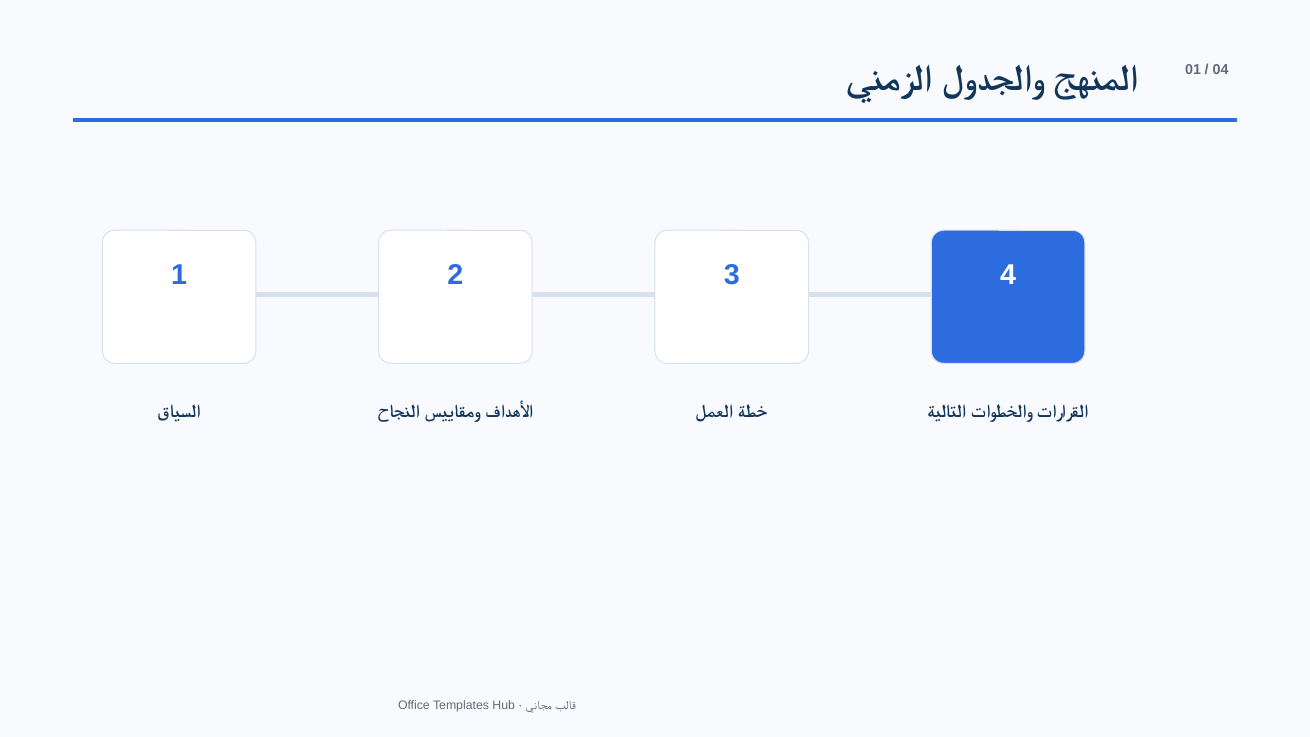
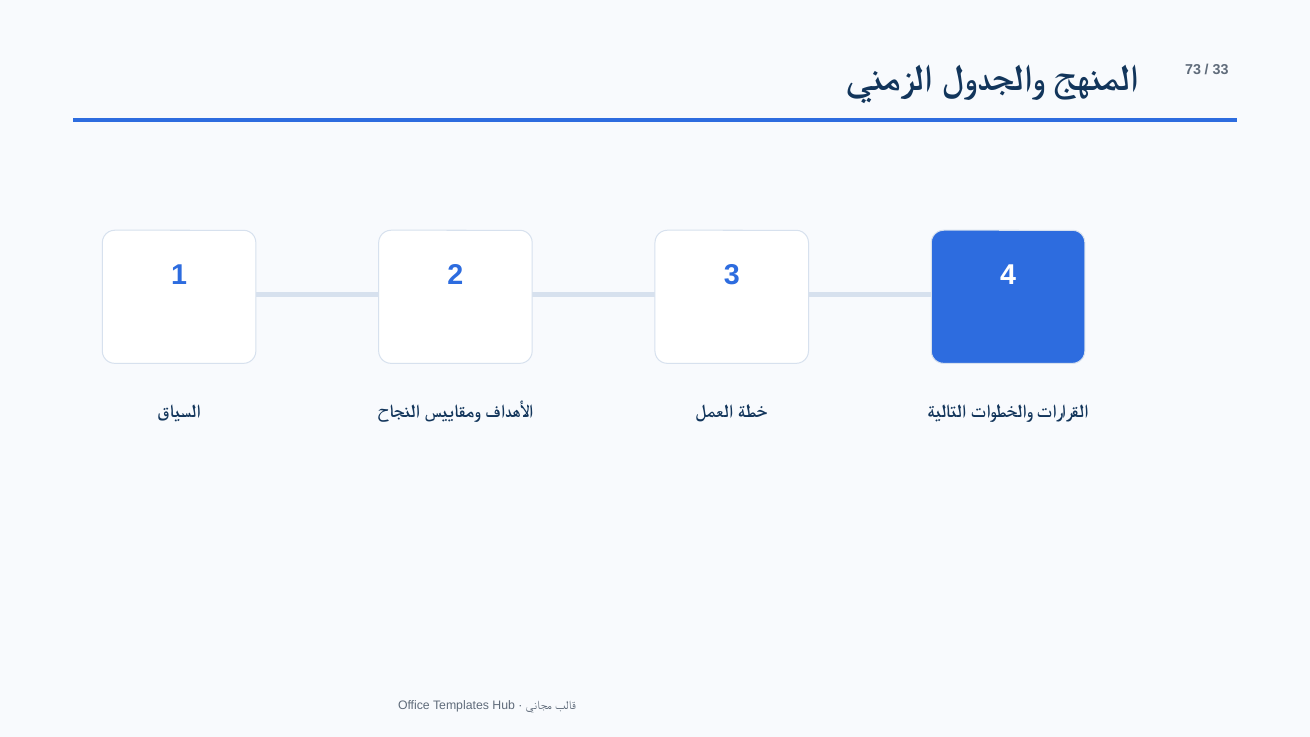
01: 01 -> 73
04: 04 -> 33
